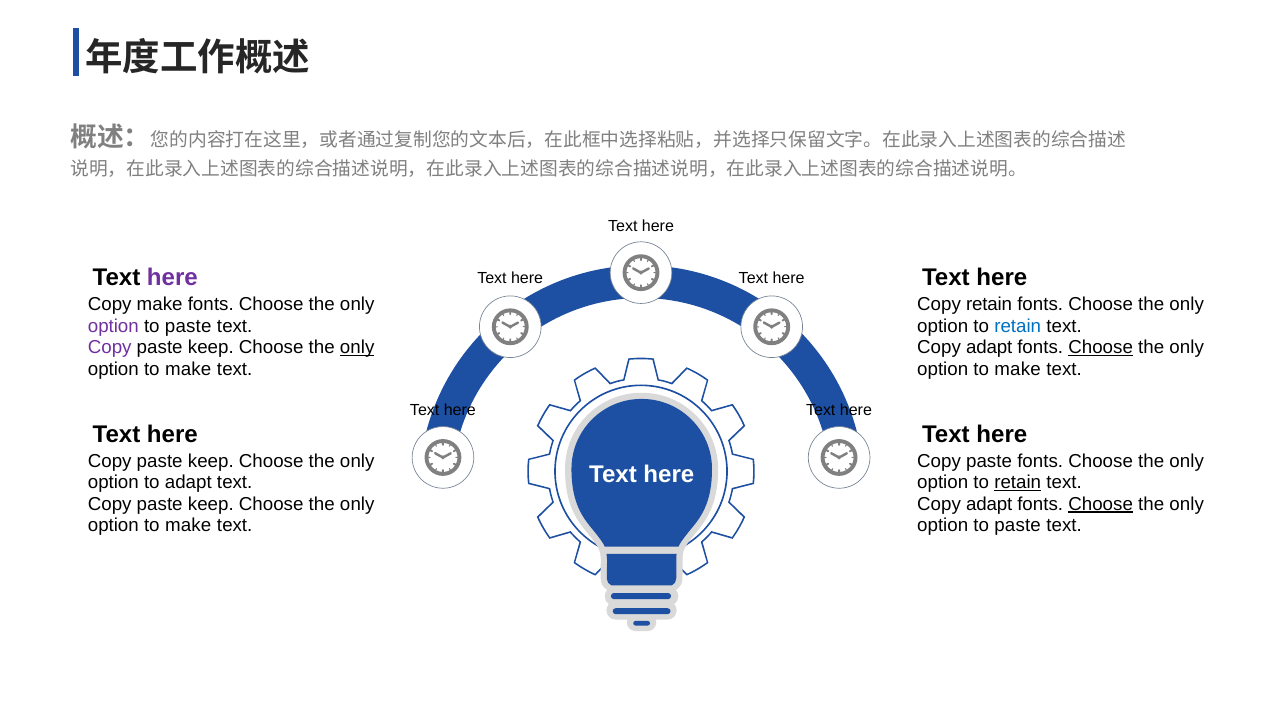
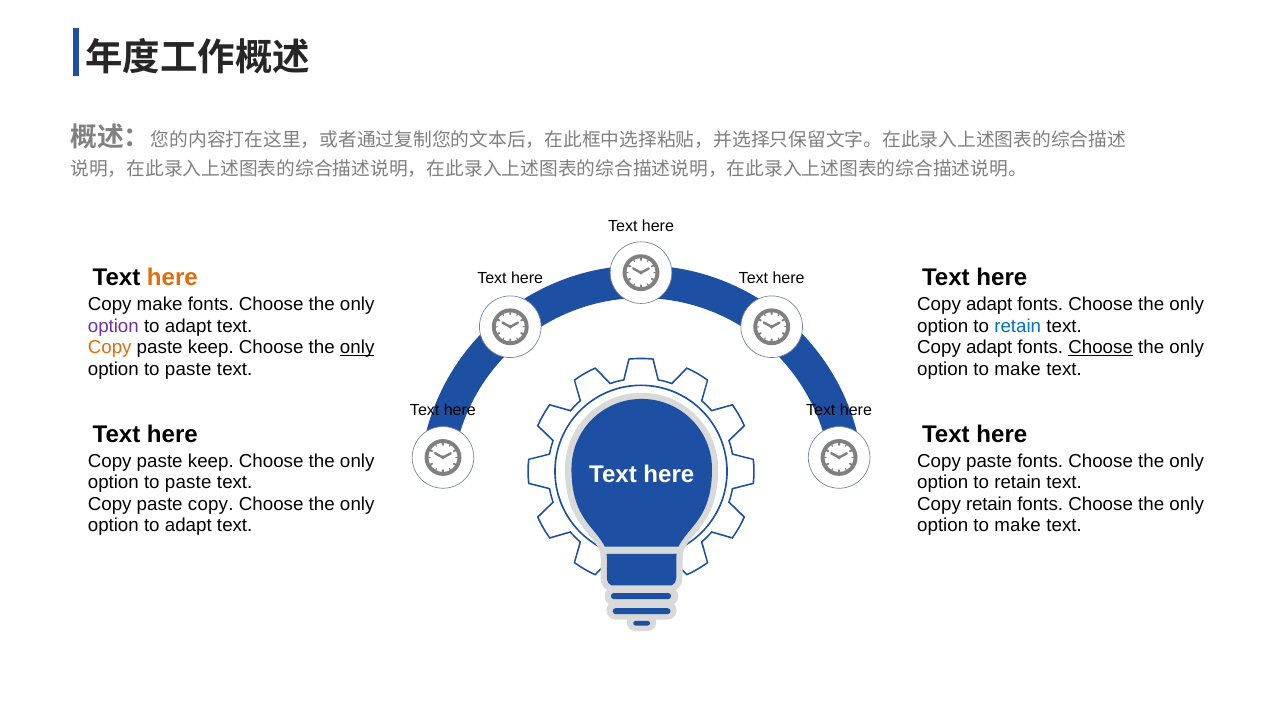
here at (172, 278) colour: purple -> orange
retain at (989, 305): retain -> adapt
paste at (188, 326): paste -> adapt
Copy at (110, 348) colour: purple -> orange
make at (188, 369): make -> paste
adapt at (188, 483): adapt -> paste
retain at (1018, 483) underline: present -> none
keep at (211, 504): keep -> copy
adapt at (989, 504): adapt -> retain
Choose at (1101, 504) underline: present -> none
make at (188, 526): make -> adapt
paste at (1018, 526): paste -> make
